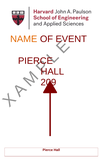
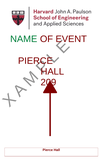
NAME colour: orange -> green
